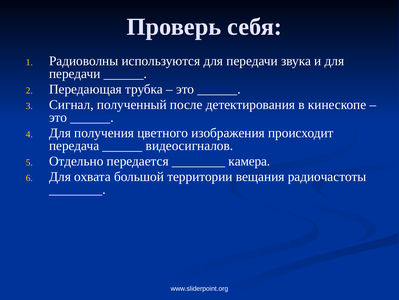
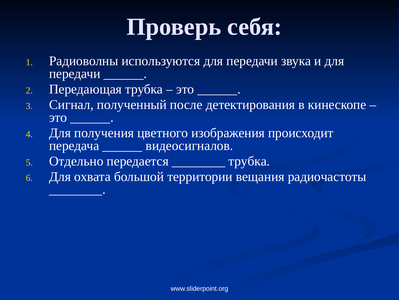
камера at (249, 161): камера -> трубка
